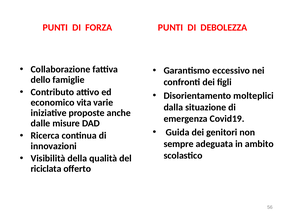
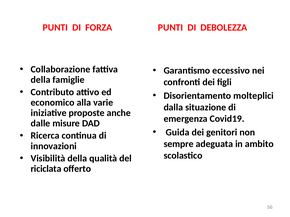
dello at (41, 80): dello -> della
vita: vita -> alla
